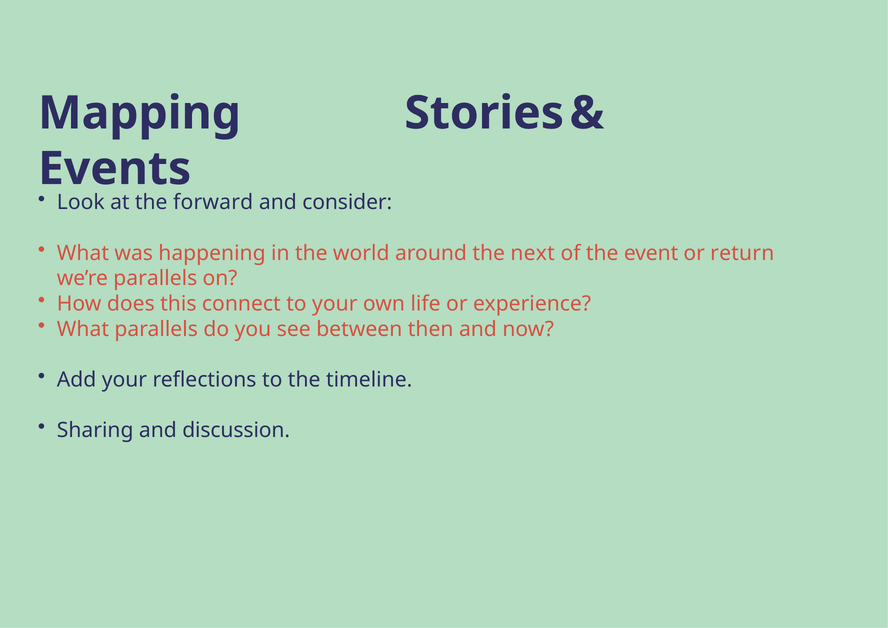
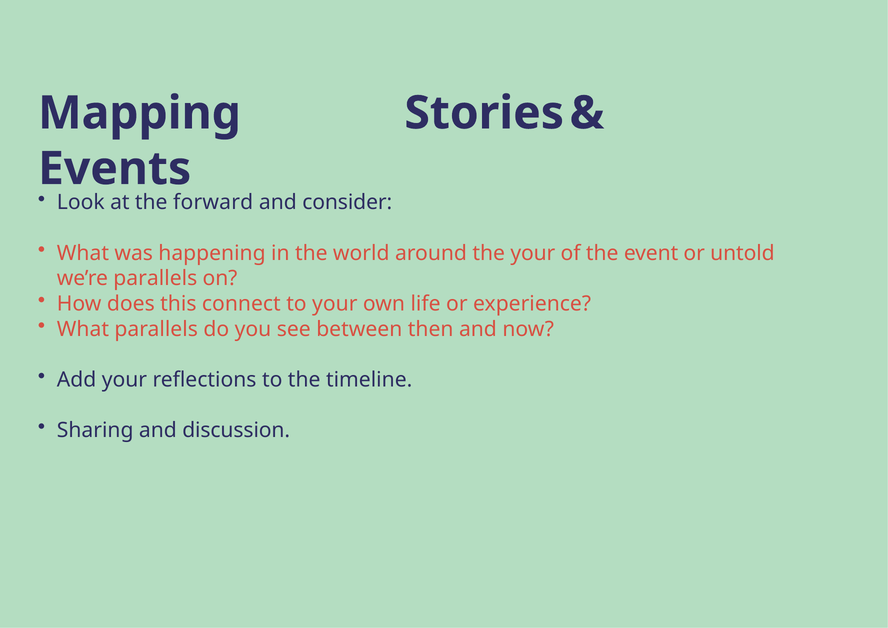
the next: next -> your
return: return -> untold
